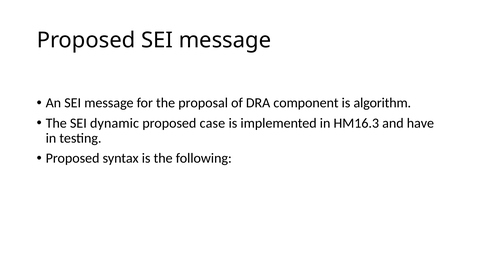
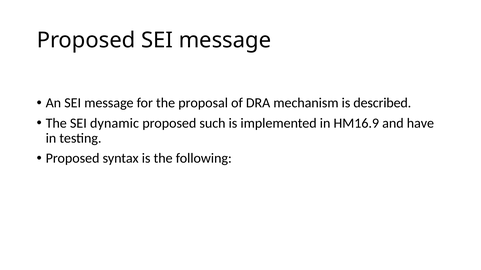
component: component -> mechanism
algorithm: algorithm -> described
case: case -> such
HM16.3: HM16.3 -> HM16.9
